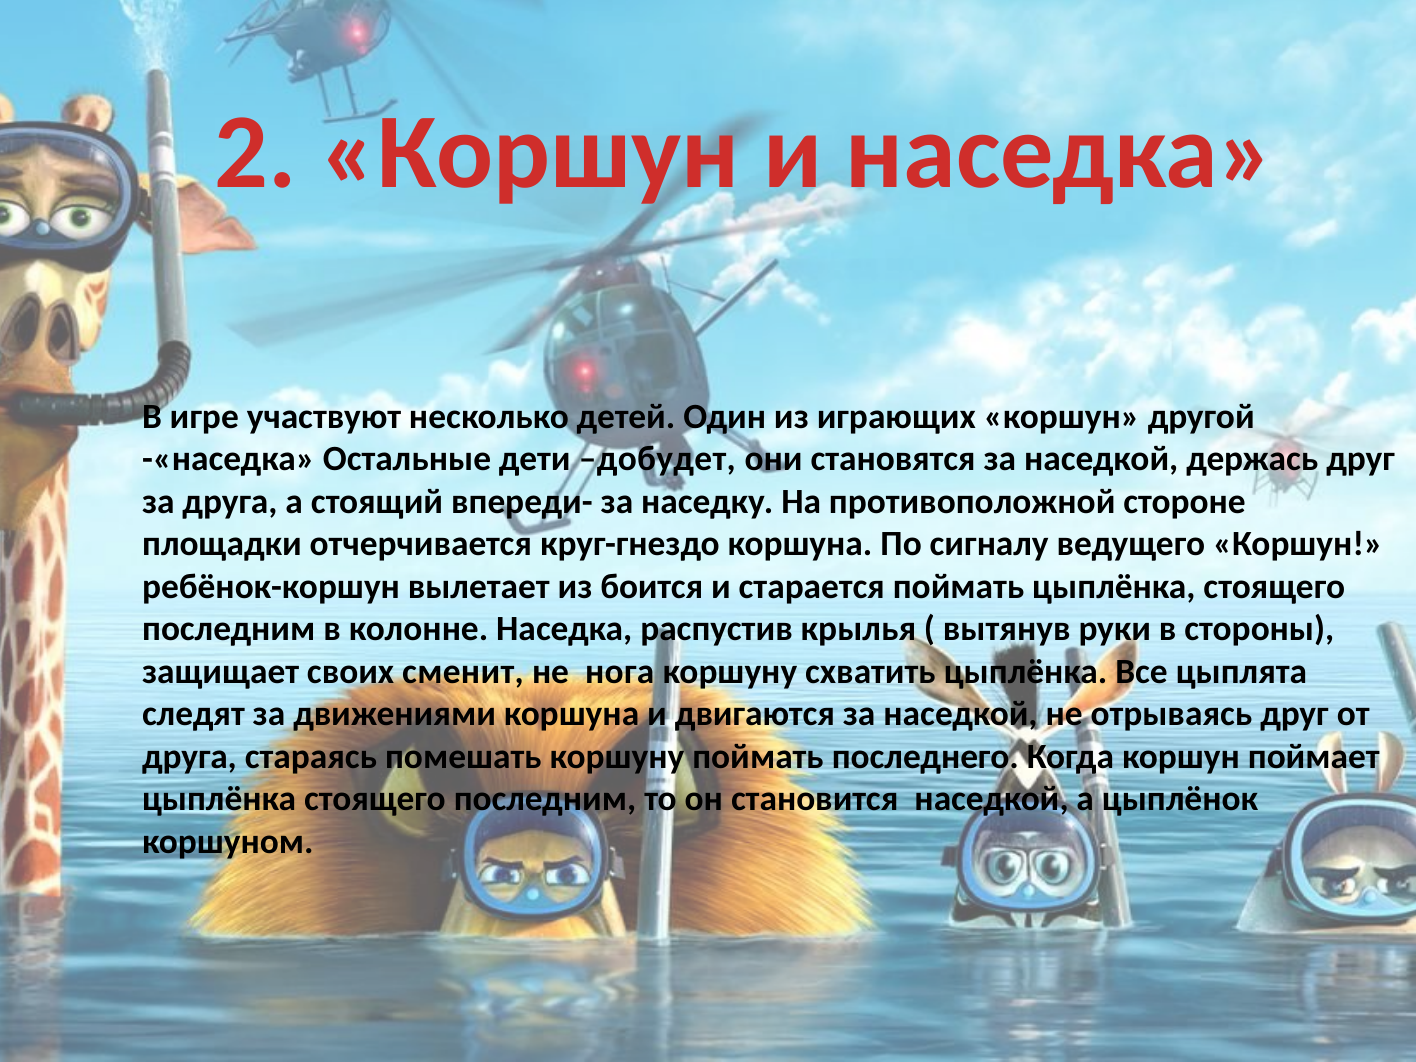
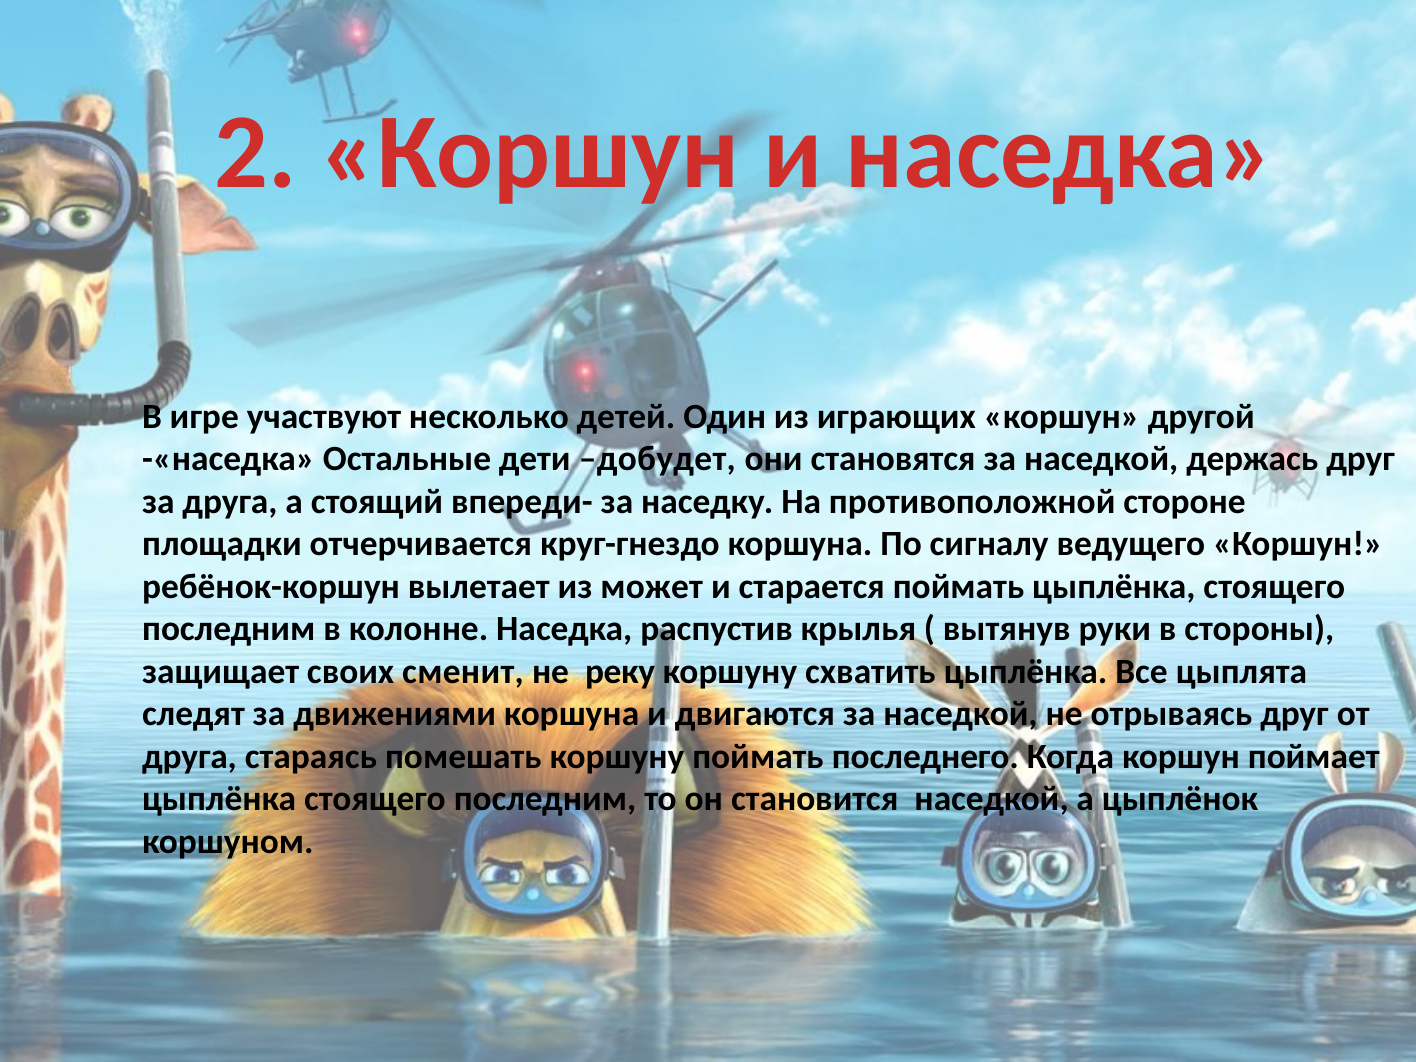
боится: боится -> может
нога: нога -> реку
